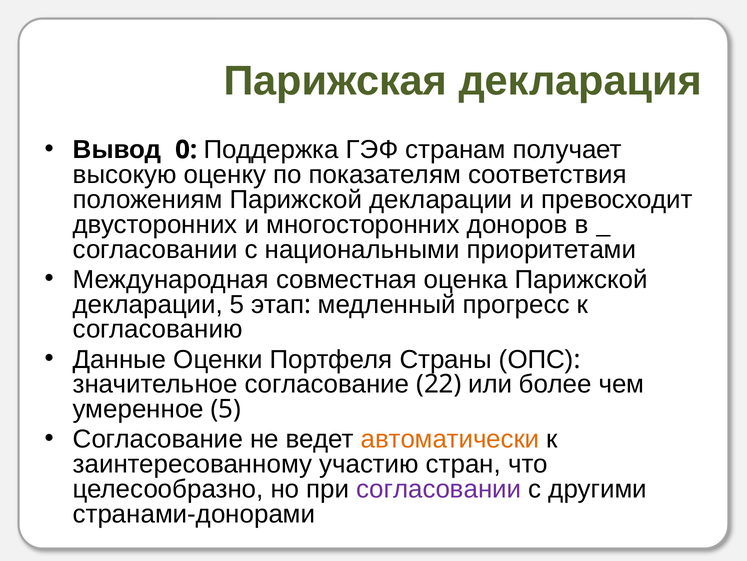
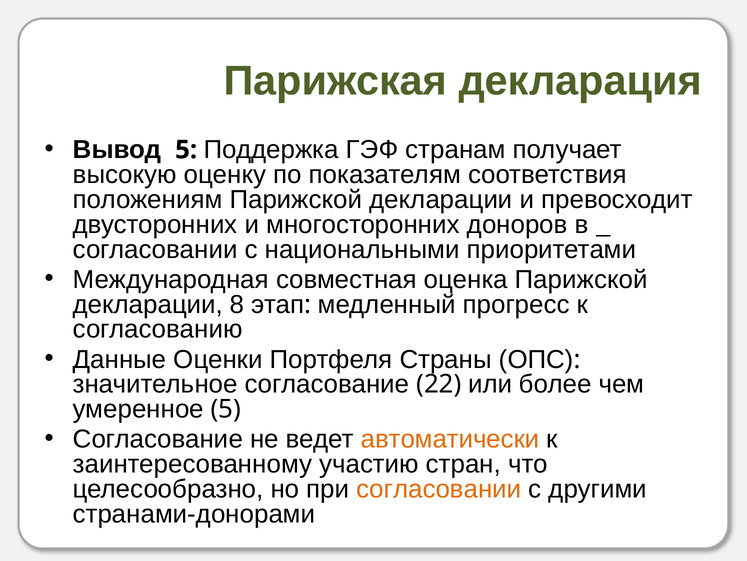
Вывод 0: 0 -> 5
декларации 5: 5 -> 8
согласовании at (439, 489) colour: purple -> orange
